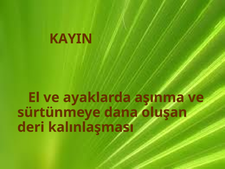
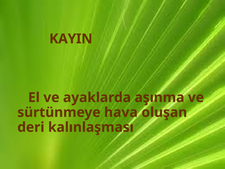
dana: dana -> hava
